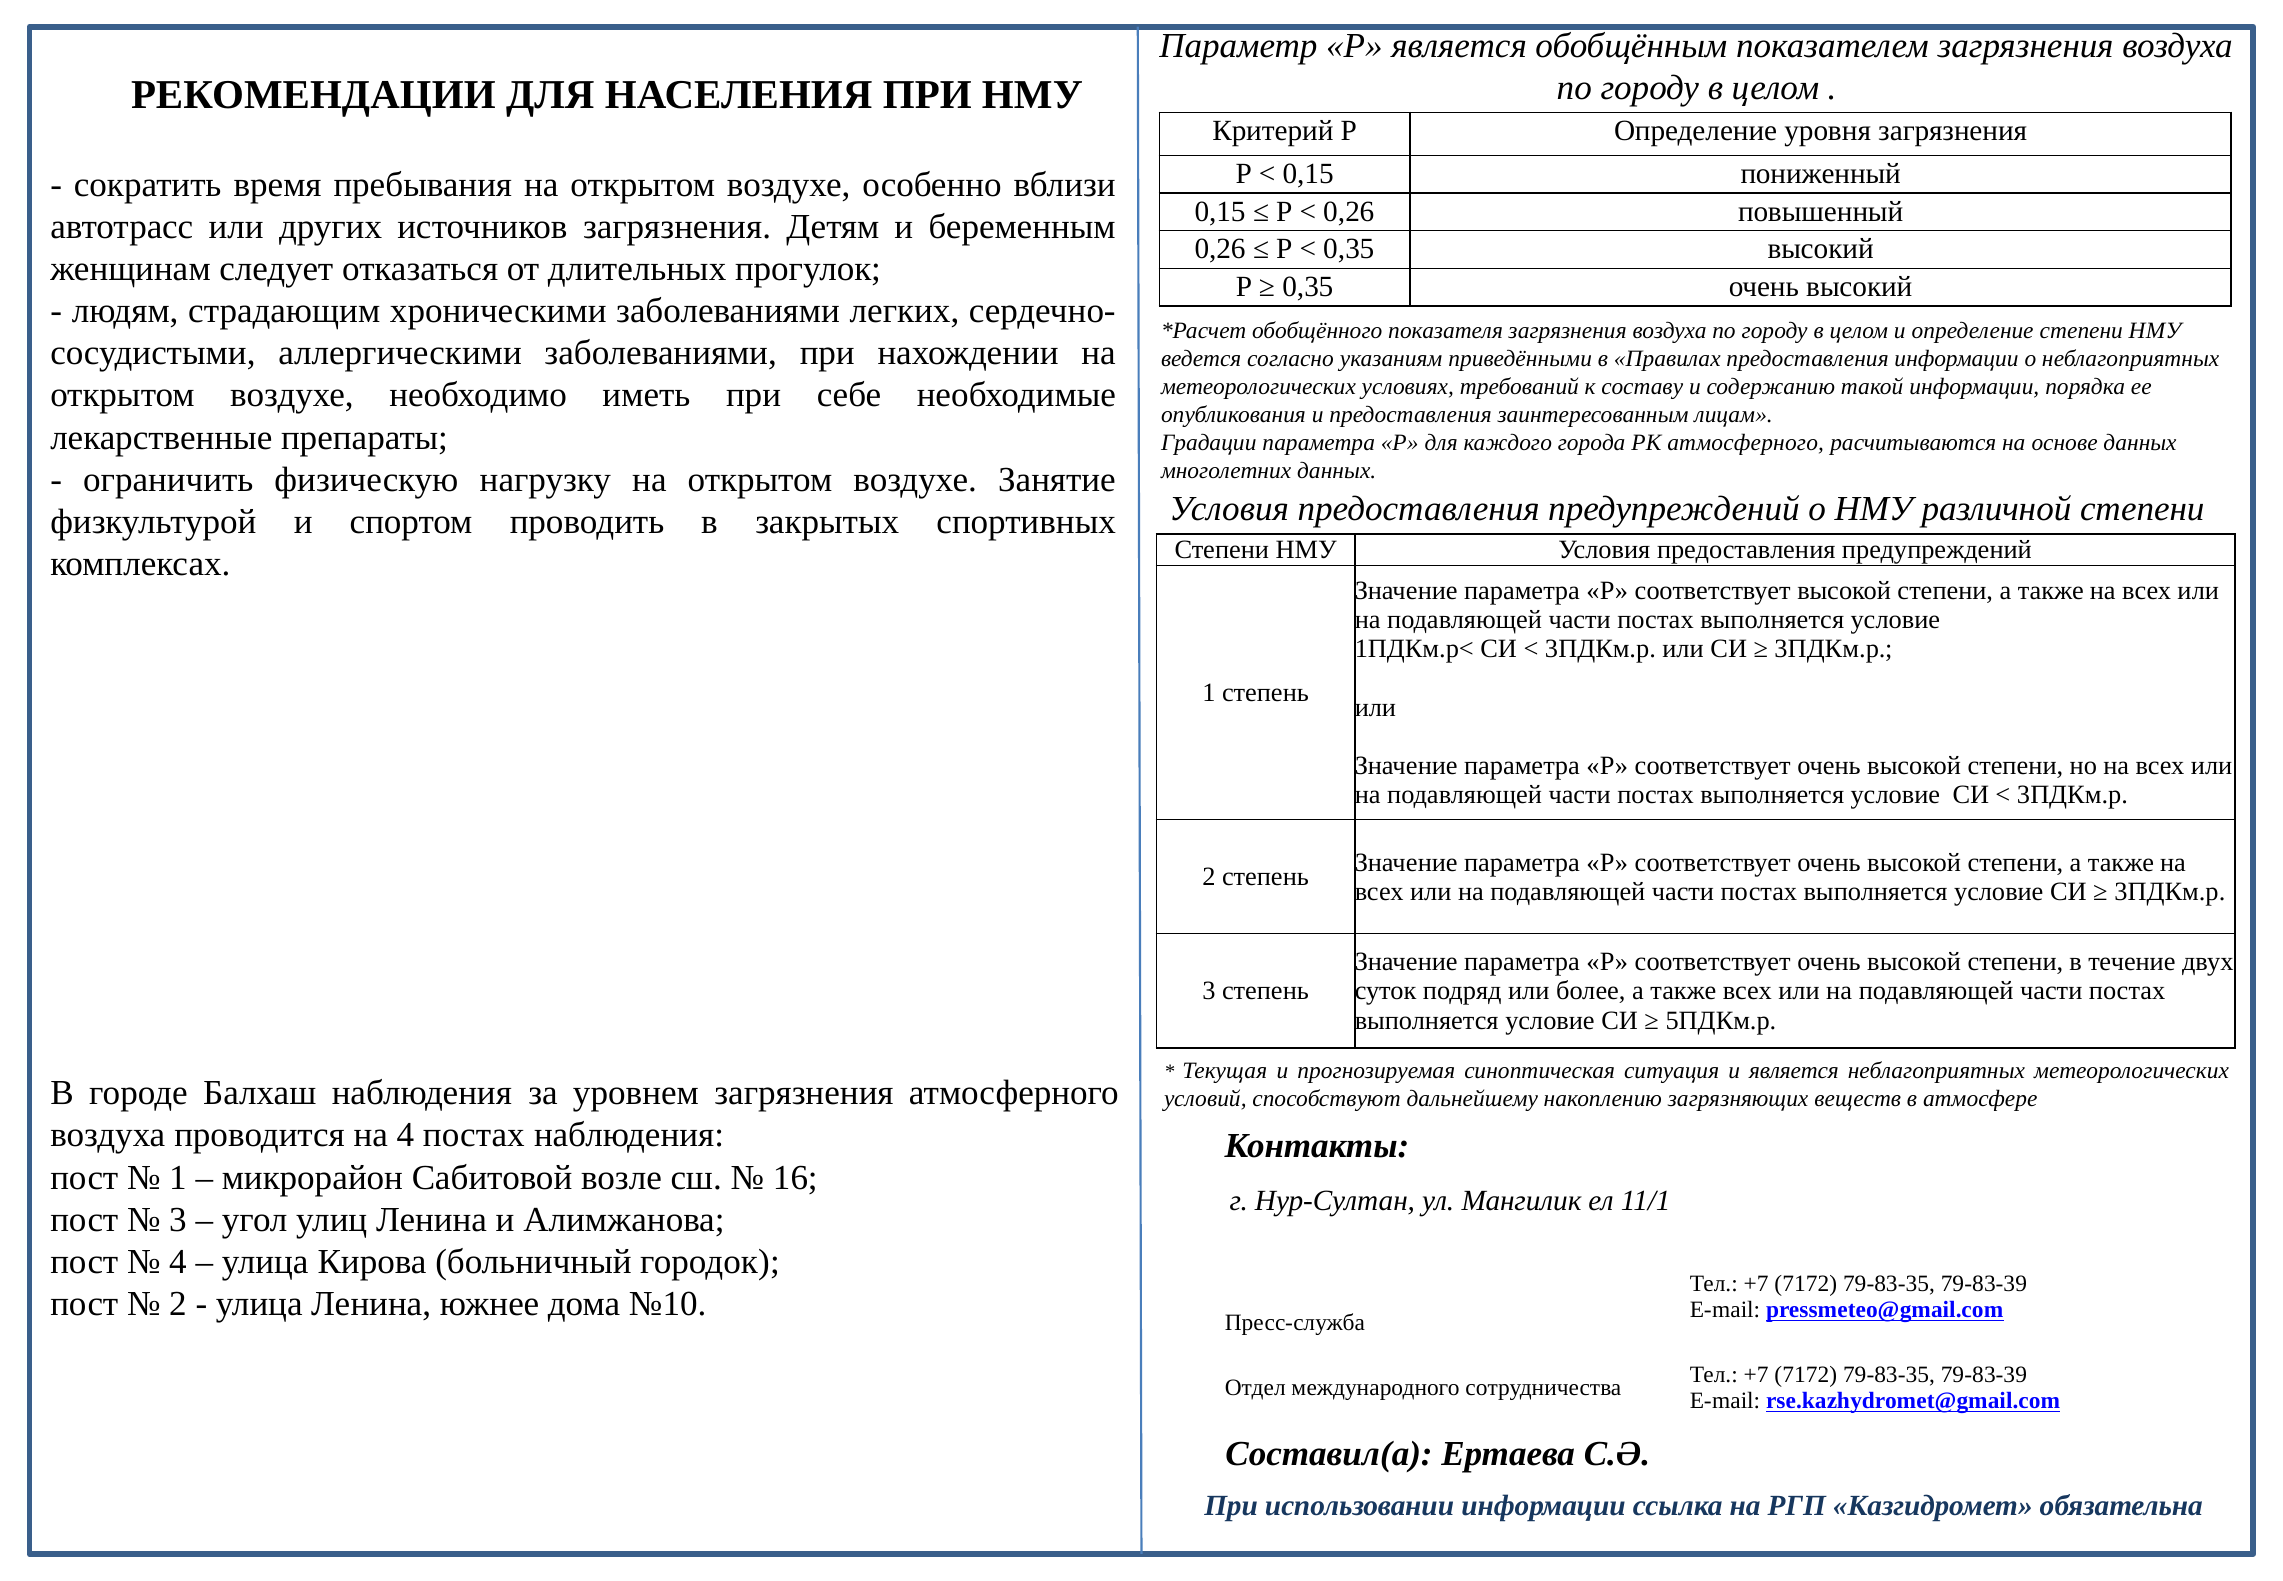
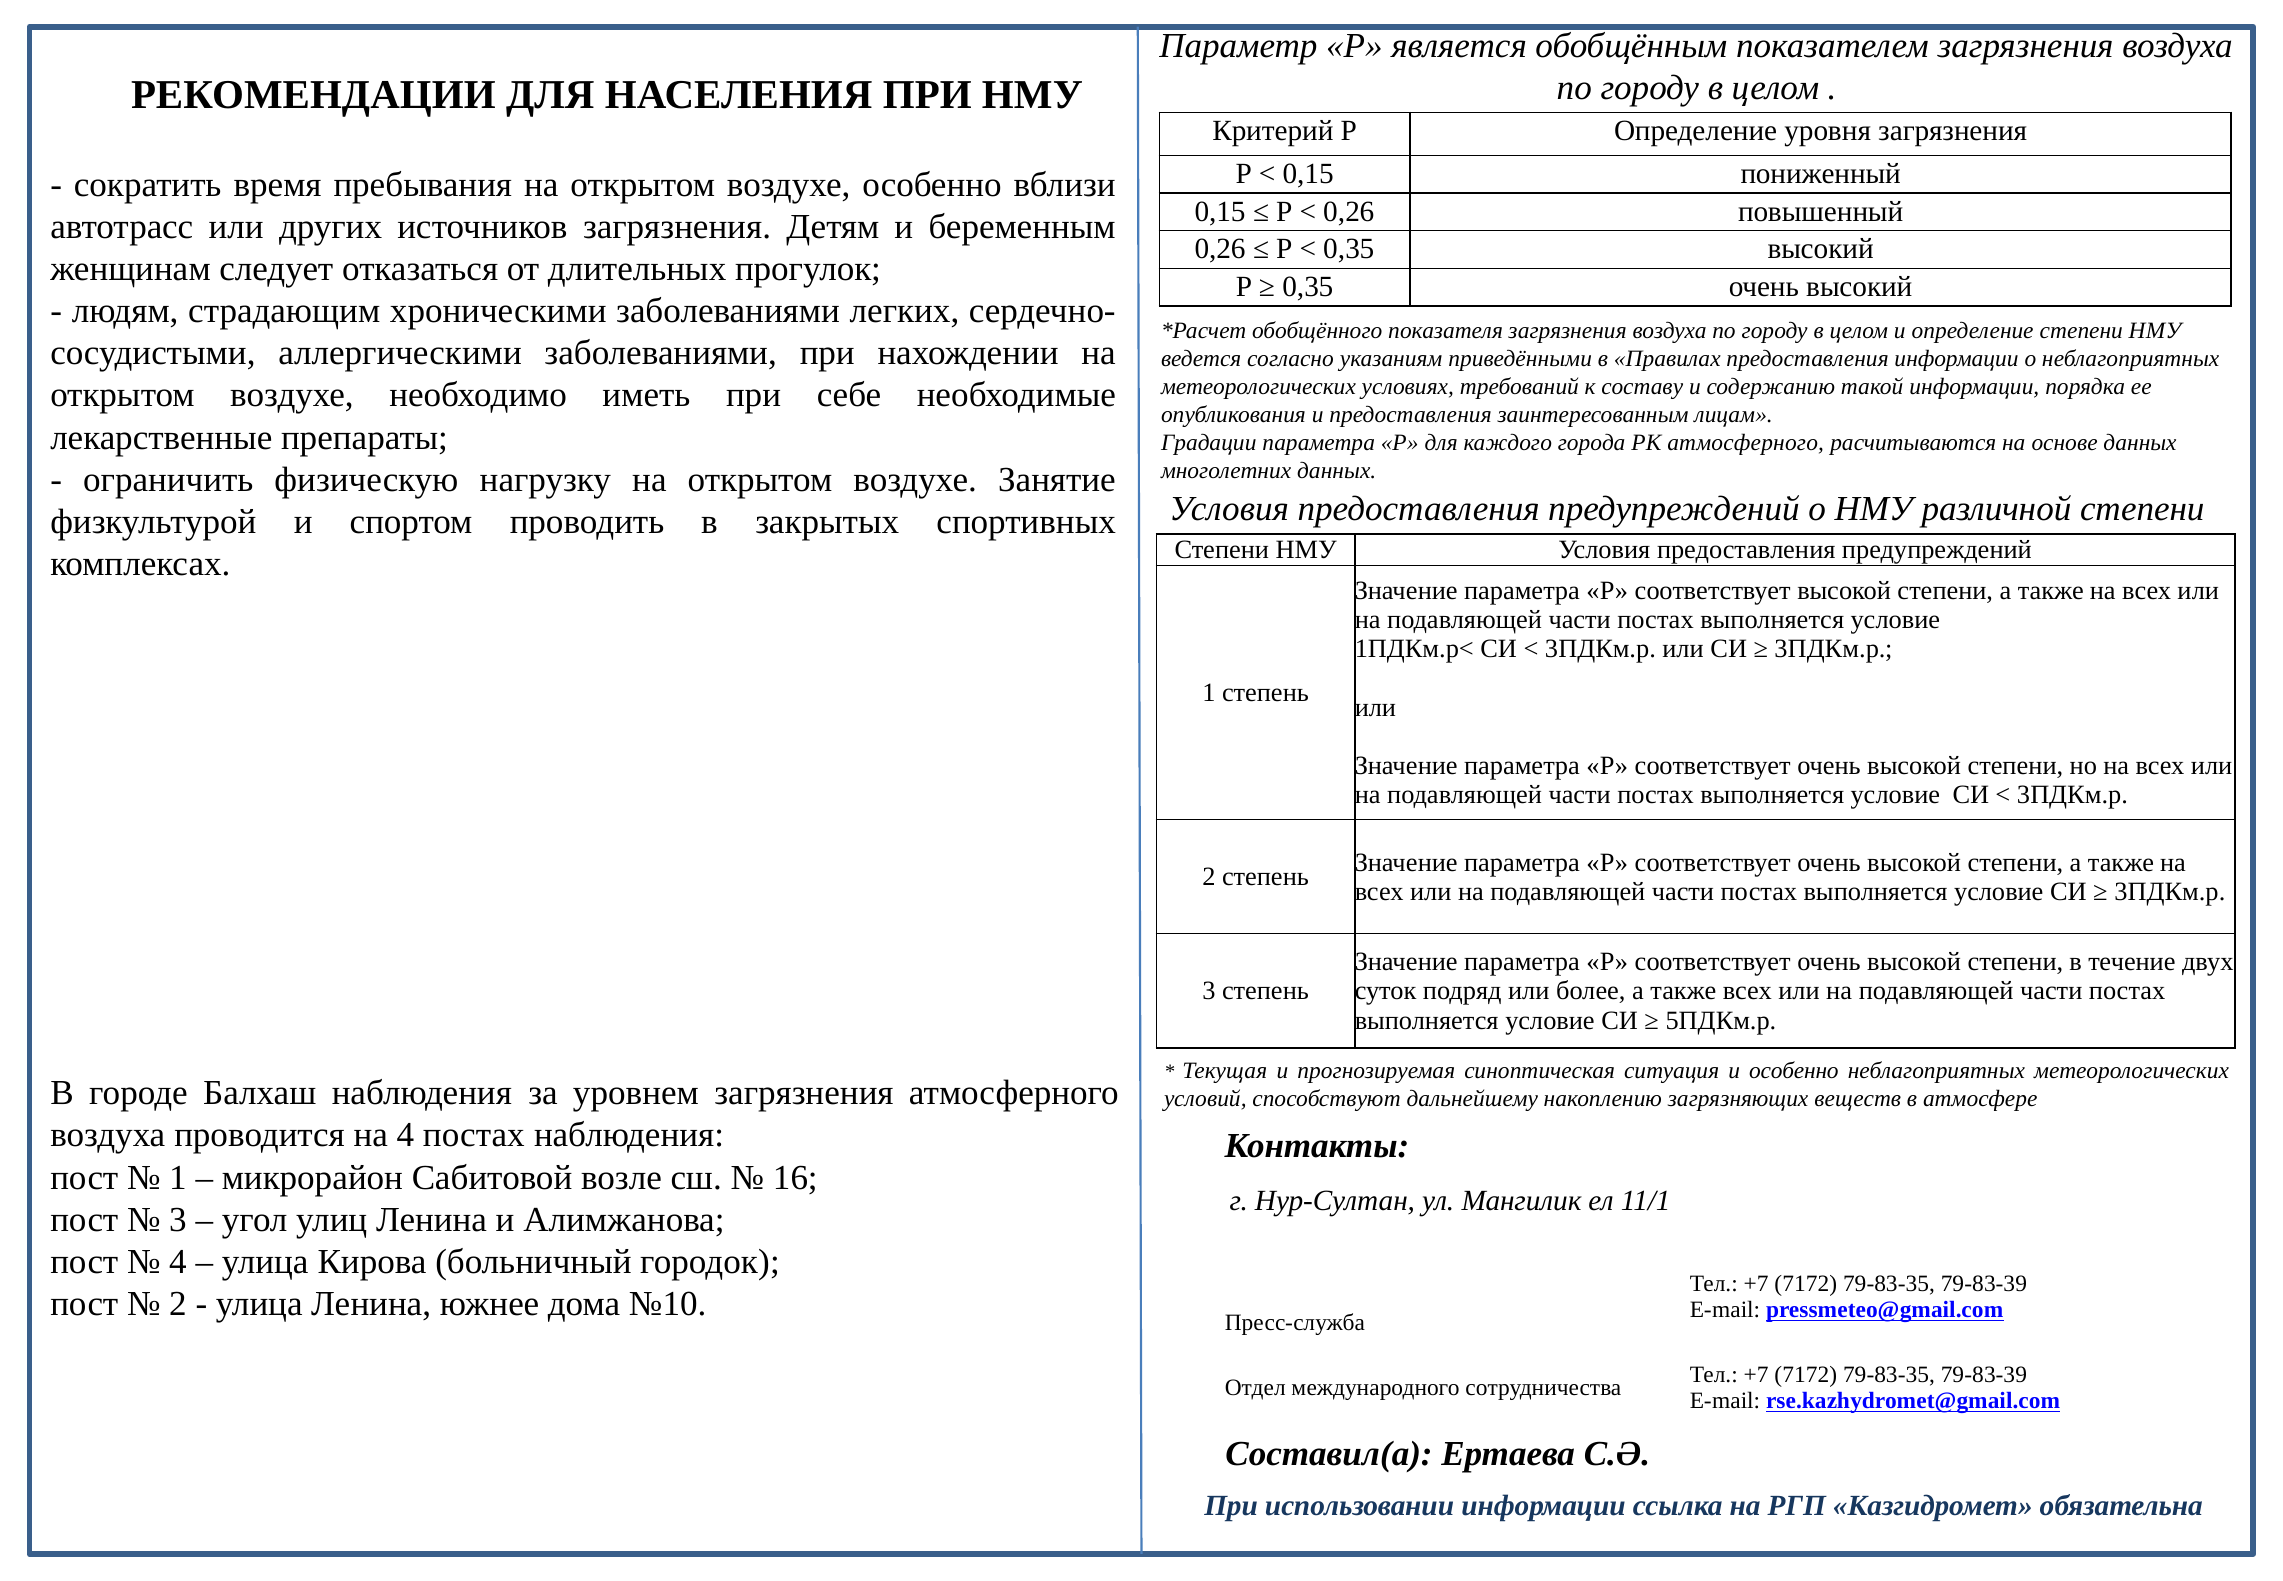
и является: является -> особенно
